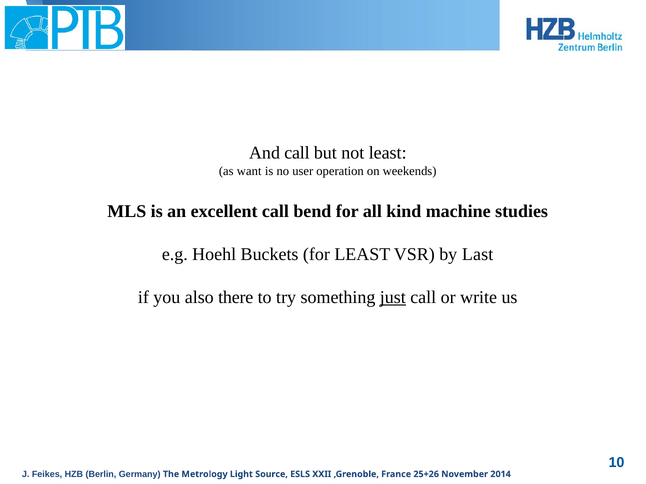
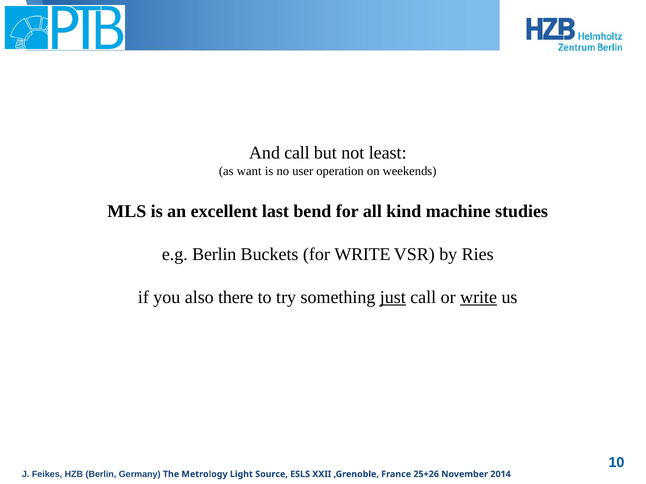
excellent call: call -> last
e.g Hoehl: Hoehl -> Berlin
for LEAST: LEAST -> WRITE
Last: Last -> Ries
write at (479, 297) underline: none -> present
